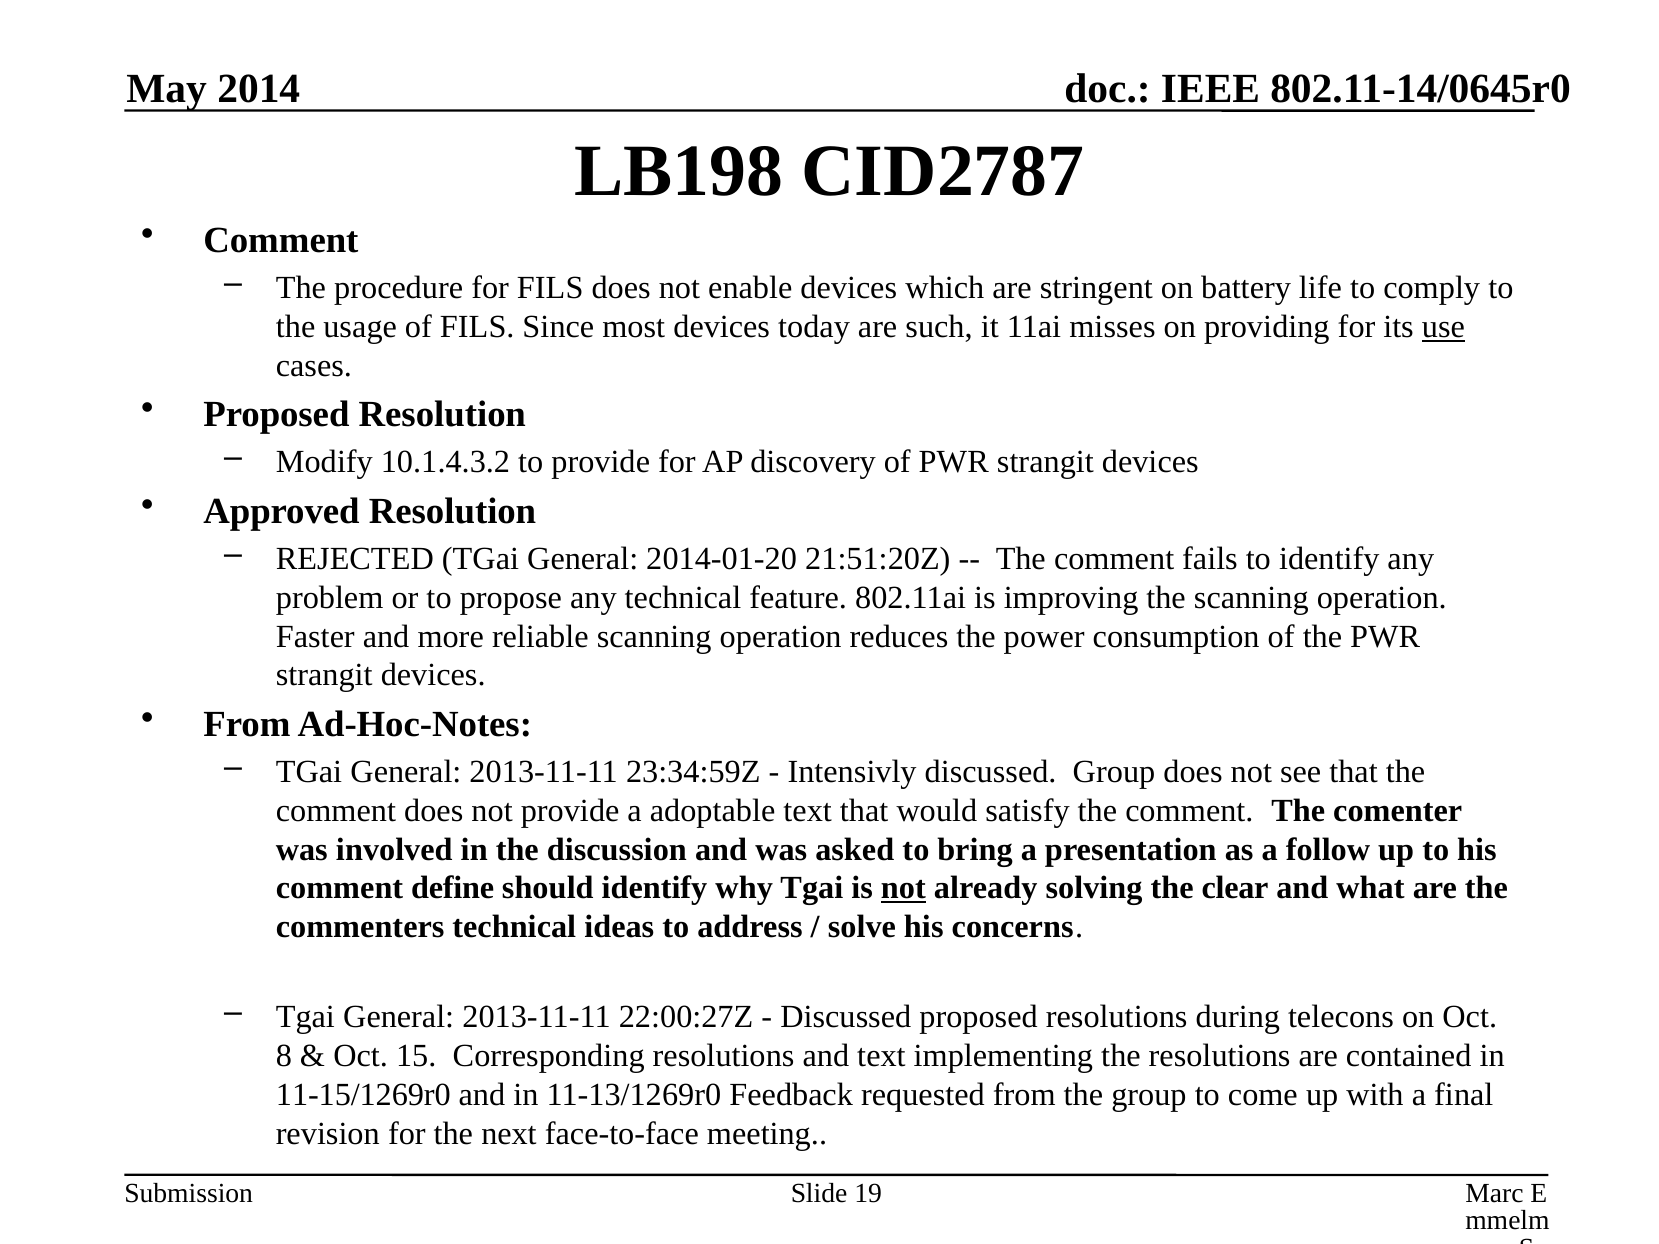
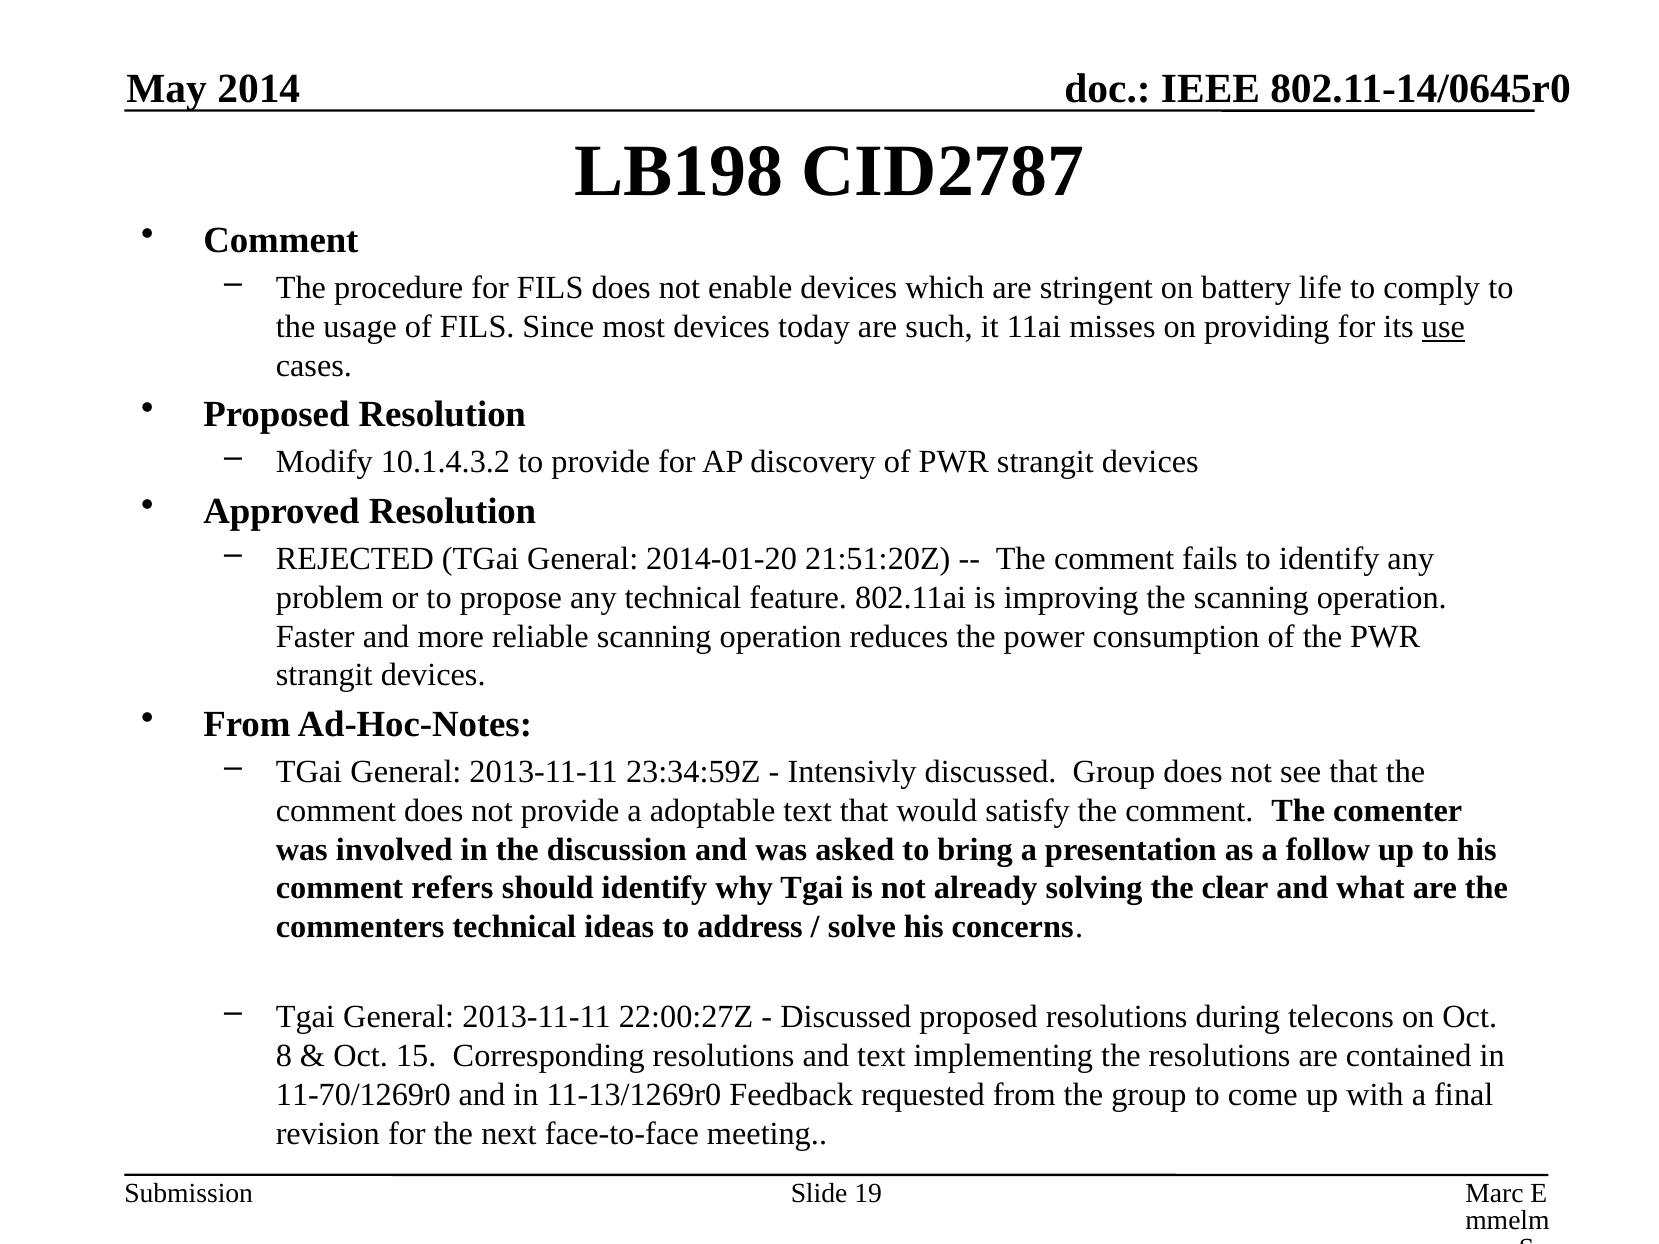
define: define -> refers
not at (903, 888) underline: present -> none
11-15/1269r0: 11-15/1269r0 -> 11-70/1269r0
